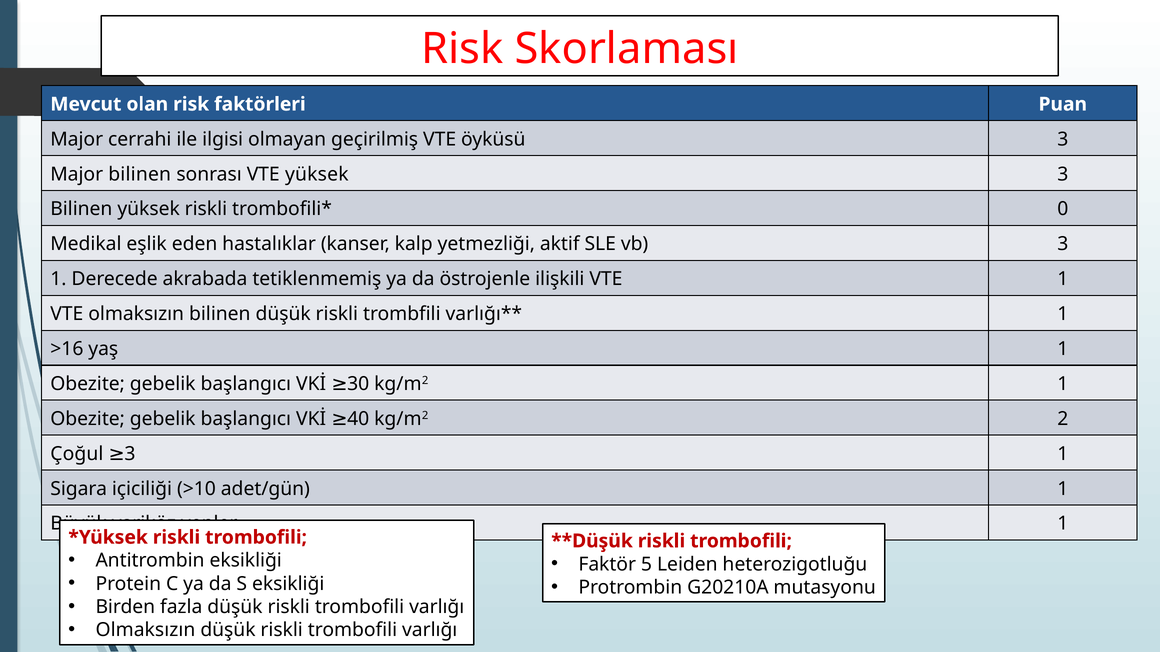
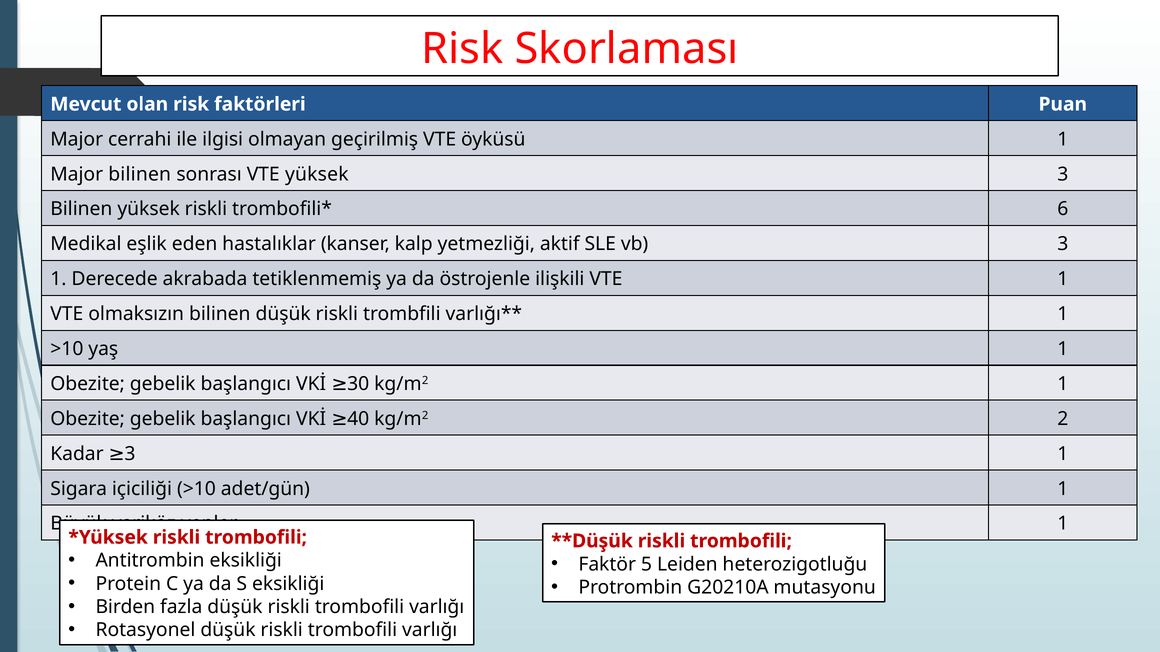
öyküsü 3: 3 -> 1
0: 0 -> 6
>16 at (67, 349): >16 -> >10
Çoğul: Çoğul -> Kadar
Olmaksızın at (145, 631): Olmaksızın -> Rotasyonel
